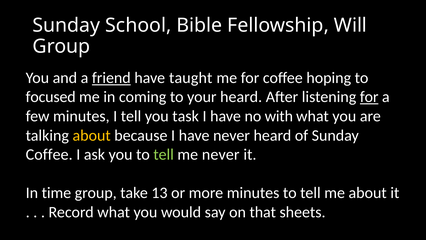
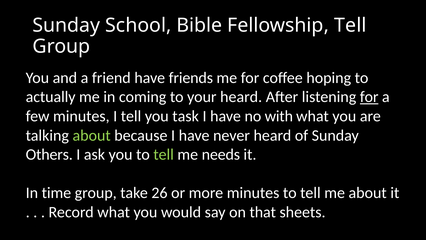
Fellowship Will: Will -> Tell
friend underline: present -> none
taught: taught -> friends
focused: focused -> actually
about at (92, 135) colour: yellow -> light green
Coffee at (49, 154): Coffee -> Others
me never: never -> needs
13: 13 -> 26
